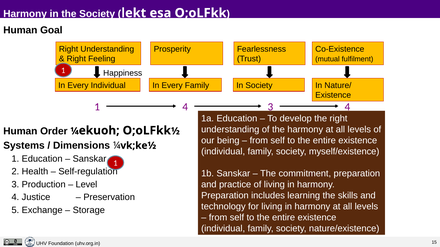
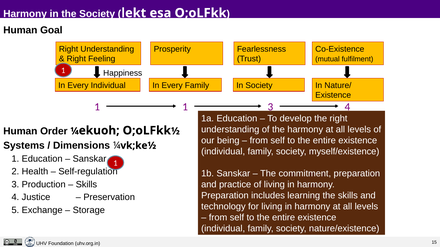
4 at (185, 107): 4 -> 1
Level at (86, 185): Level -> Skills
